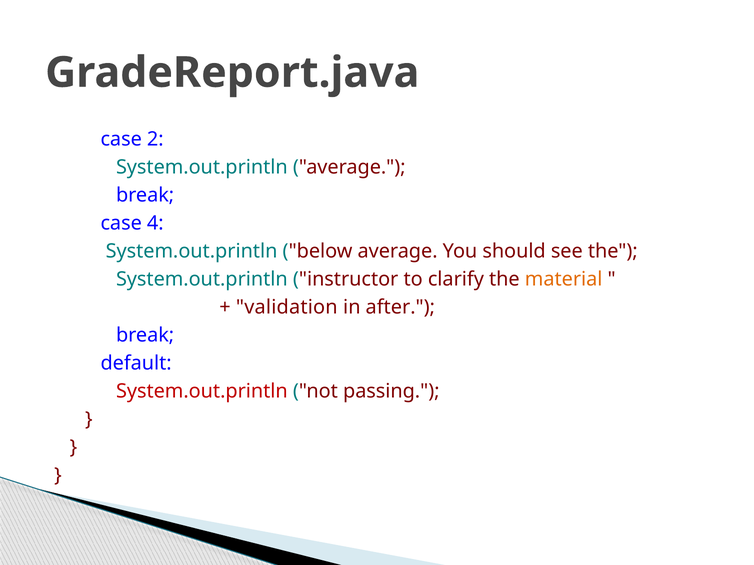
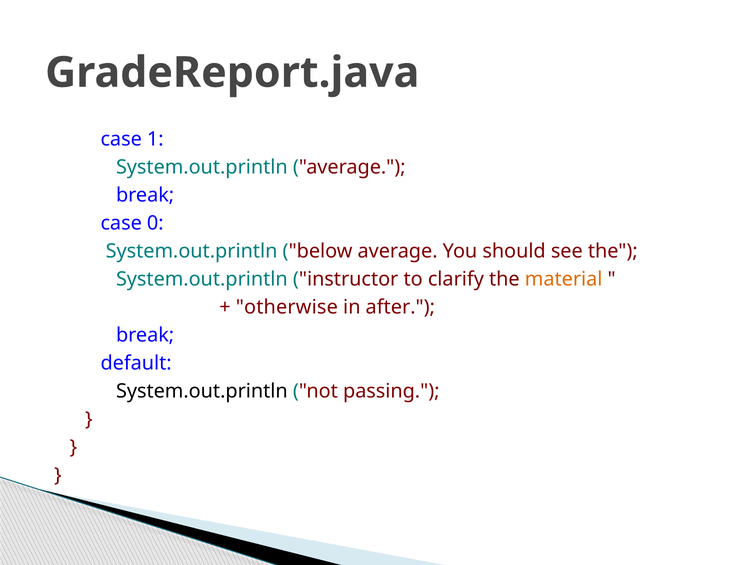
2: 2 -> 1
4: 4 -> 0
validation: validation -> otherwise
System.out.println at (202, 392) colour: red -> black
